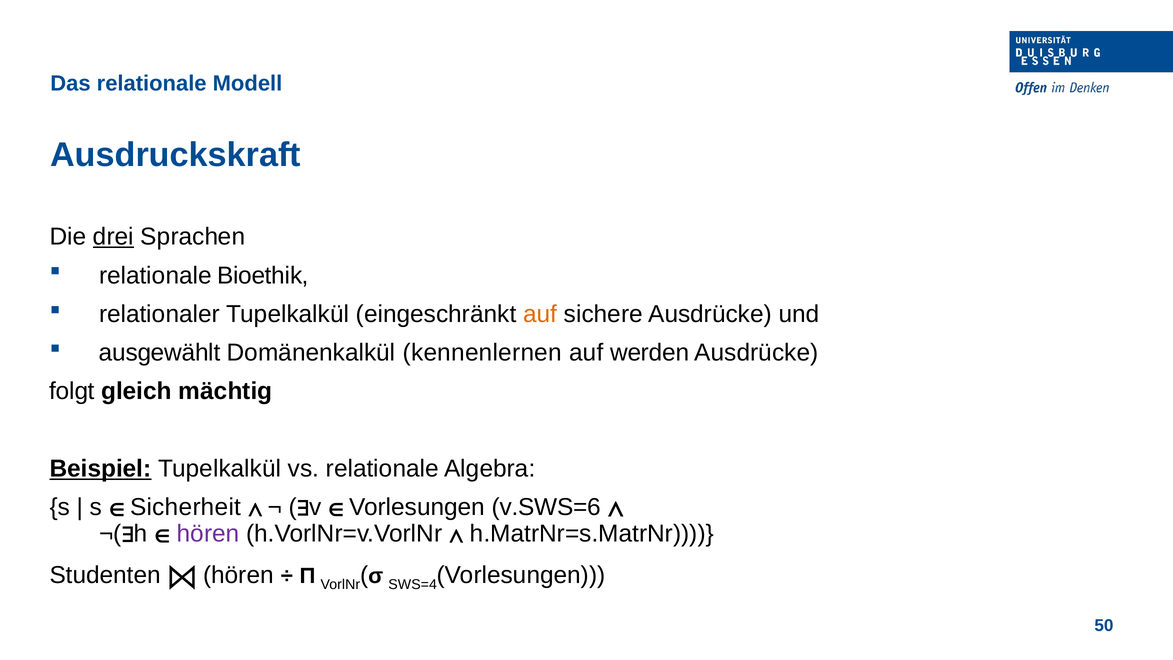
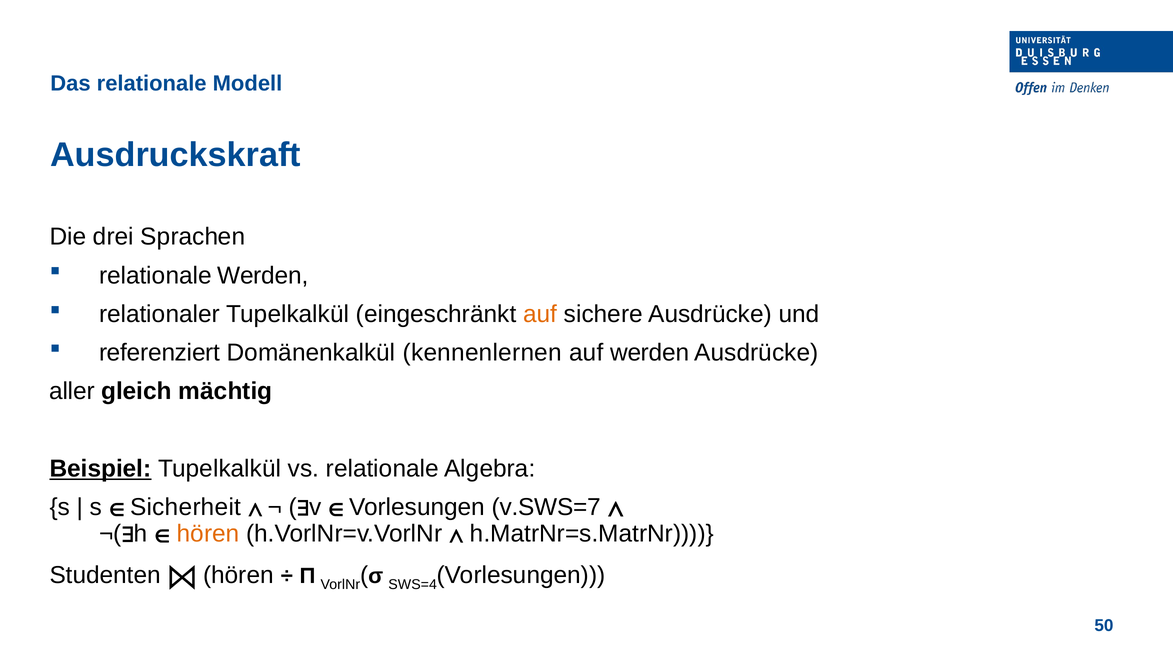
drei underline: present -> none
relationale Bioethik: Bioethik -> Werden
ausgewählt: ausgewählt -> referenziert
folgt: folgt -> aller
v.SWS=6: v.SWS=6 -> v.SWS=7
hören at (208, 533) colour: purple -> orange
